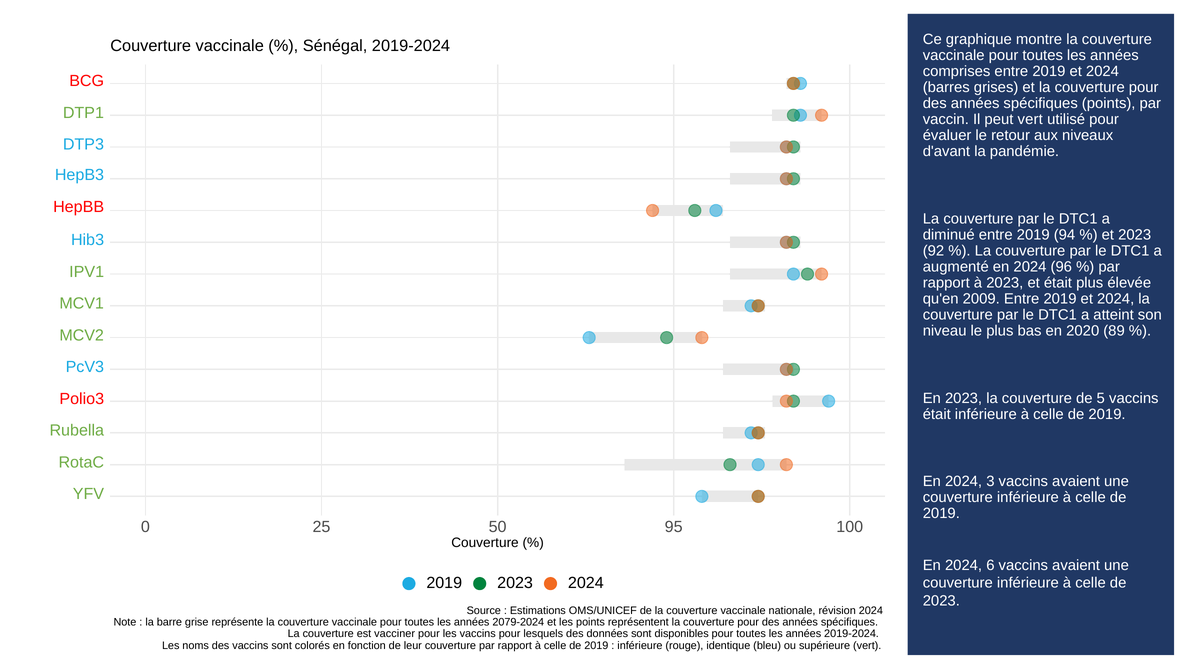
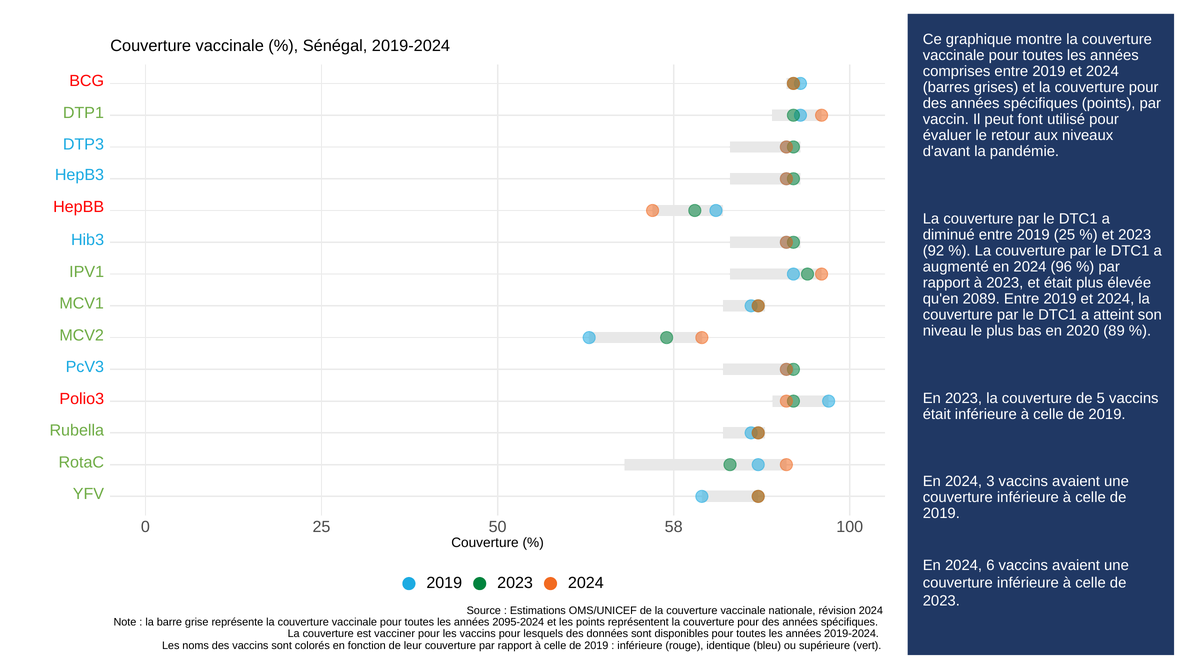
peut vert: vert -> font
2019 94: 94 -> 25
2009: 2009 -> 2089
95: 95 -> 58
2079-2024: 2079-2024 -> 2095-2024
